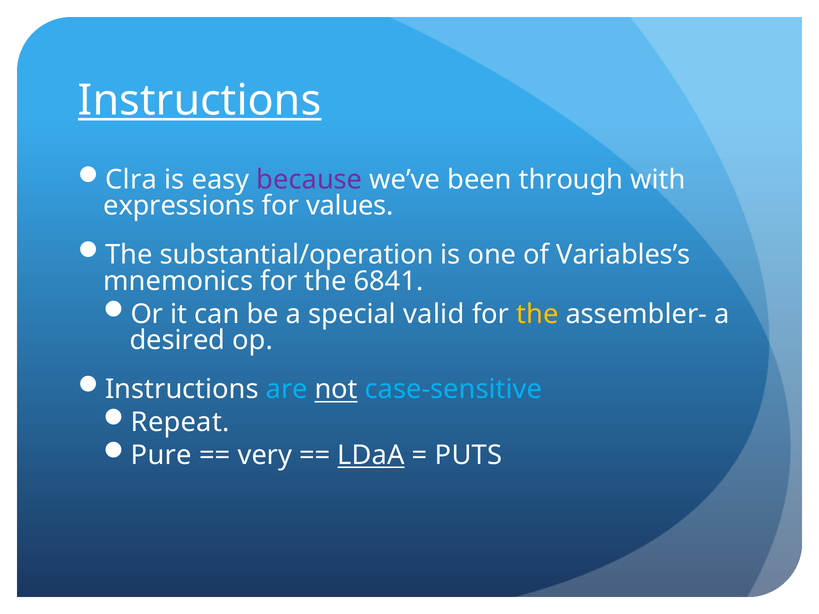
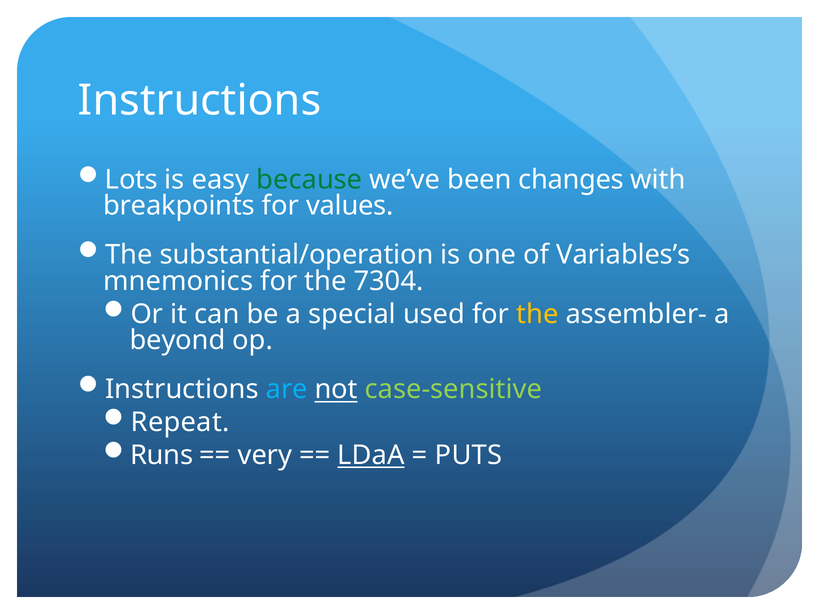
Instructions at (200, 101) underline: present -> none
Clra: Clra -> Lots
because colour: purple -> green
through: through -> changes
expressions: expressions -> breakpoints
6841: 6841 -> 7304
valid: valid -> used
desired: desired -> beyond
case-sensitive colour: light blue -> light green
Pure: Pure -> Runs
